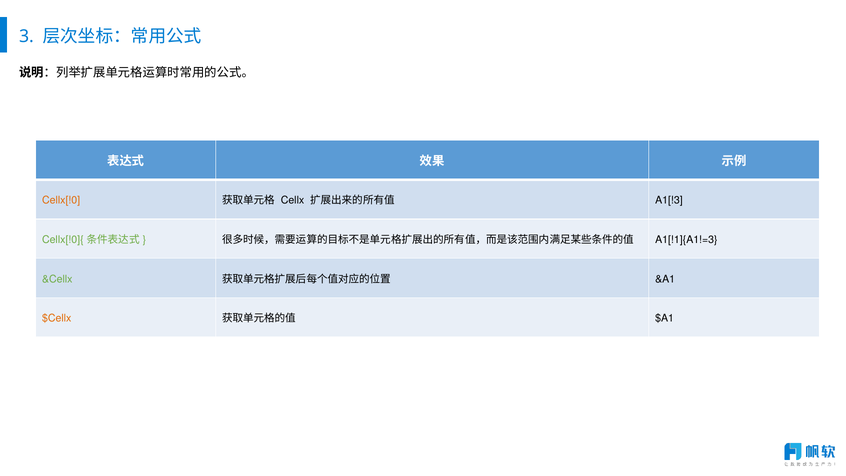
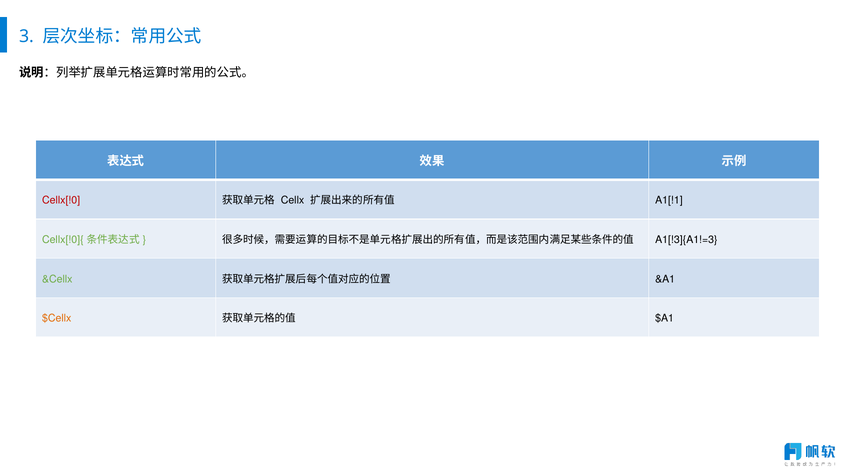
Cellx[!0 colour: orange -> red
A1[!3: A1[!3 -> A1[!1
A1[!1]{A1!=3: A1[!1]{A1!=3 -> A1[!3]{A1!=3
